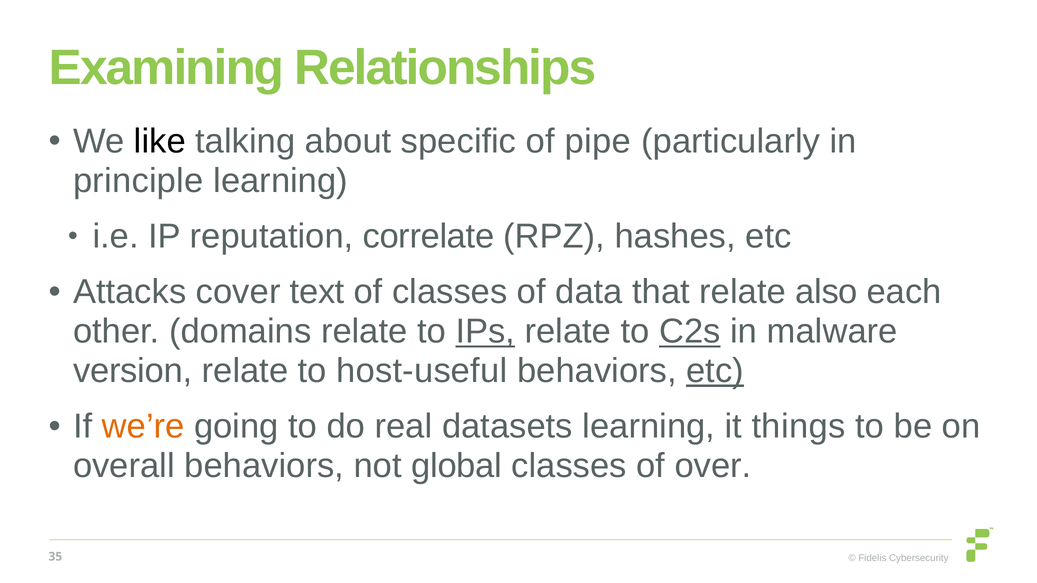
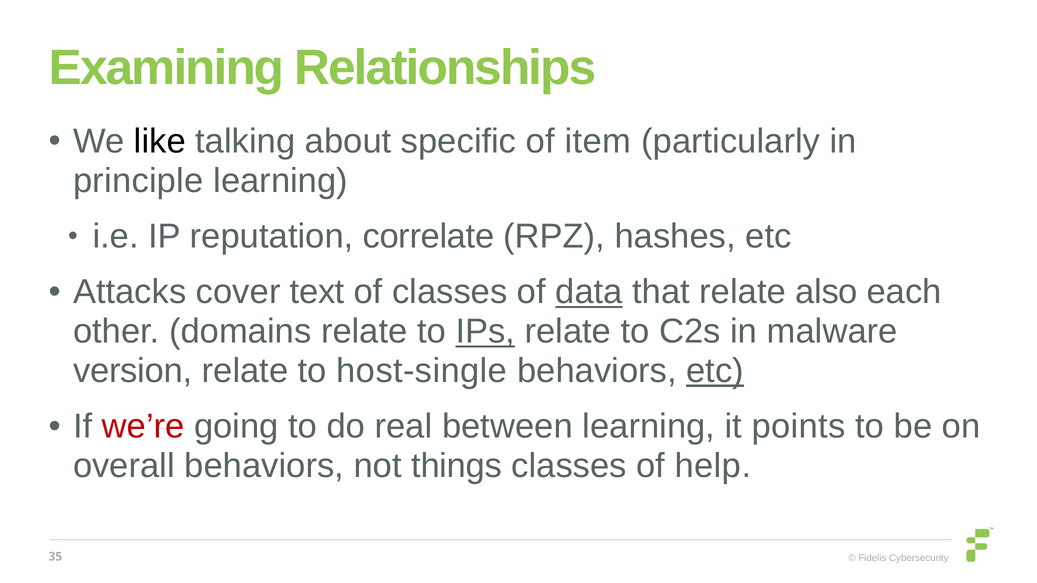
pipe: pipe -> item
data underline: none -> present
C2s underline: present -> none
host-useful: host-useful -> host-single
we’re colour: orange -> red
datasets: datasets -> between
things: things -> points
global: global -> things
over: over -> help
